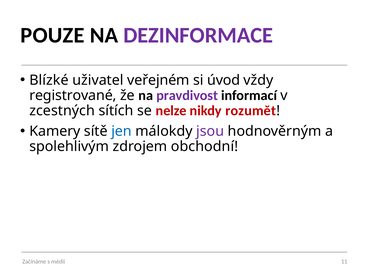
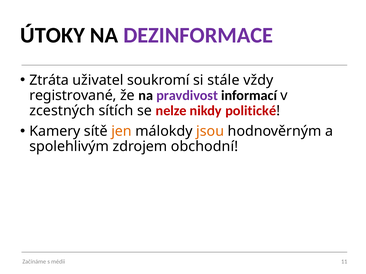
POUZE: POUZE -> ÚTOKY
Blízké: Blízké -> Ztráta
veřejném: veřejném -> soukromí
úvod: úvod -> stále
rozumět: rozumět -> politické
jen colour: blue -> orange
jsou colour: purple -> orange
